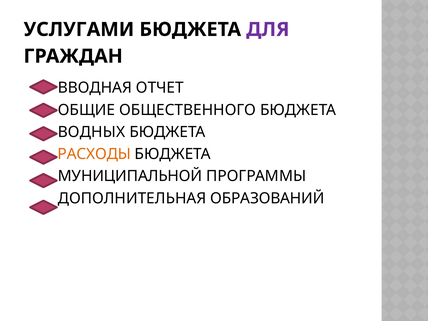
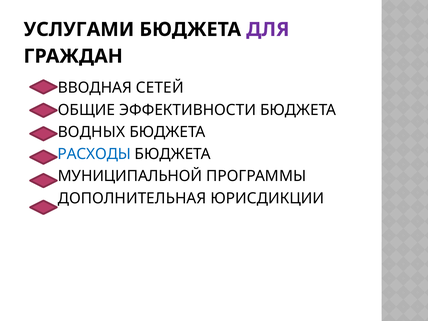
ОТЧЕТ: ОТЧЕТ -> СЕТЕЙ
ОБЩЕСТВЕННОГО: ОБЩЕСТВЕННОГО -> ЭФФЕКТИВНОСТИ
РАСХОДЫ colour: orange -> blue
ОБРАЗОВАНИЙ: ОБРАЗОВАНИЙ -> ЮРИСДИКЦИИ
